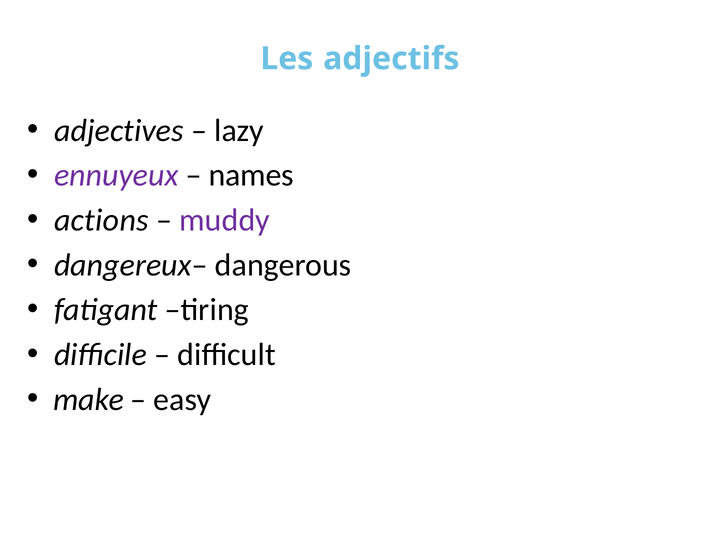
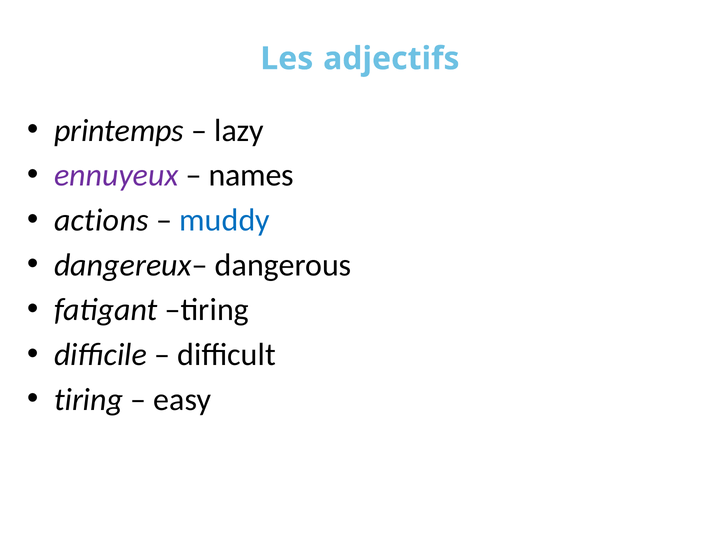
adjectives: adjectives -> printemps
muddy colour: purple -> blue
make at (89, 399): make -> tiring
